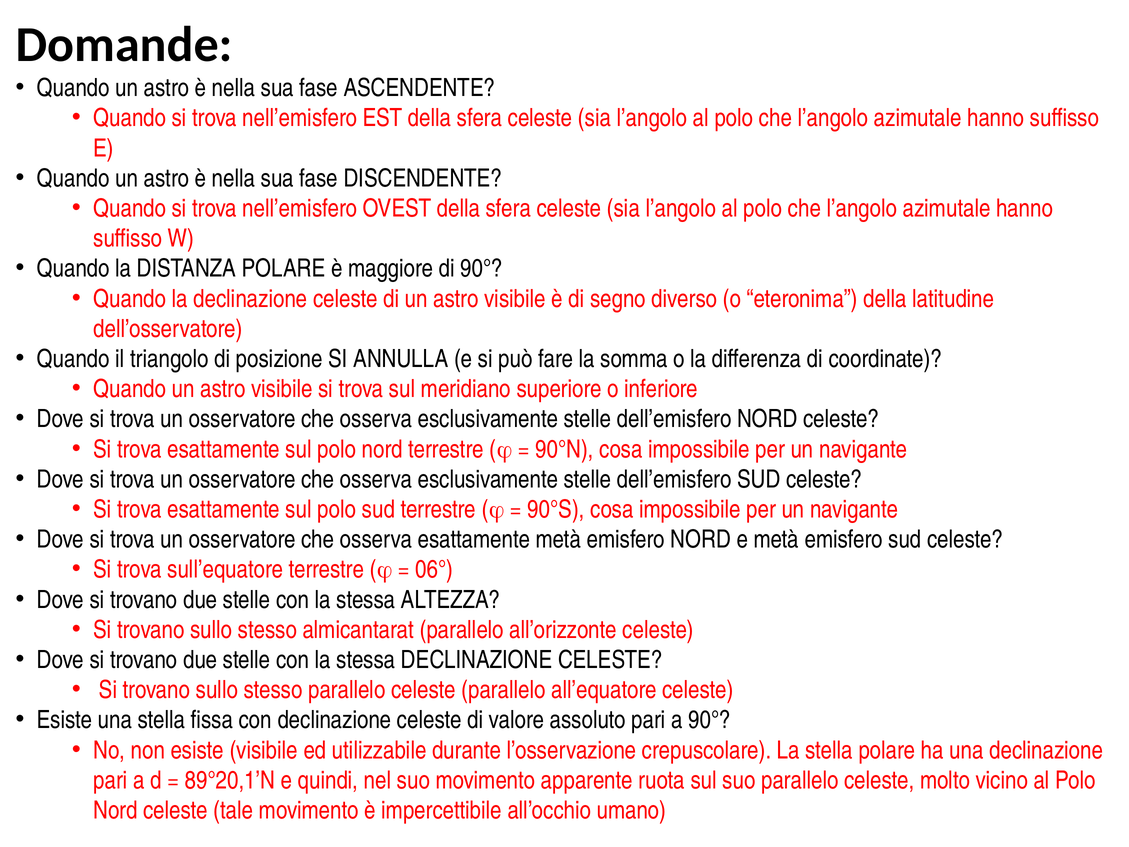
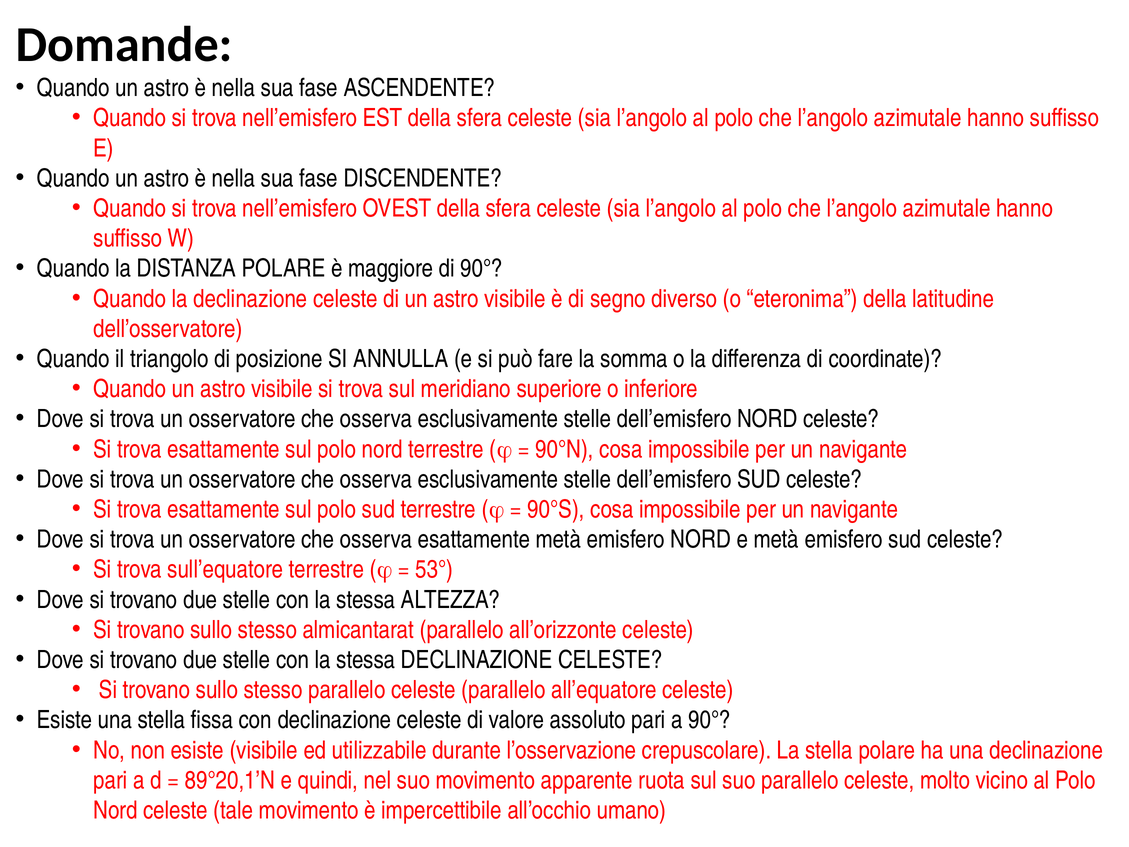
06°: 06° -> 53°
